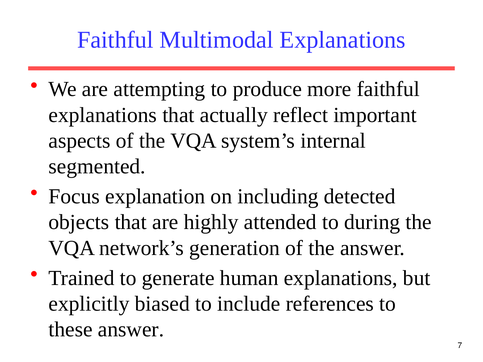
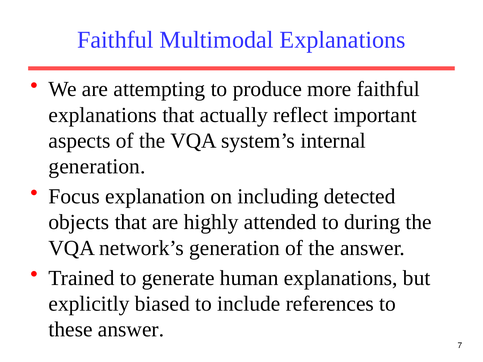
segmented at (97, 167): segmented -> generation
